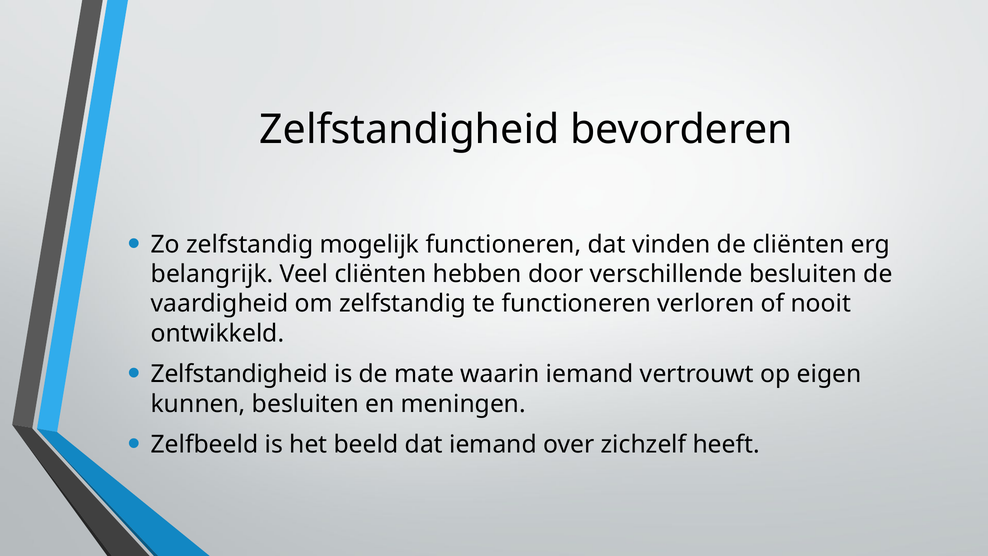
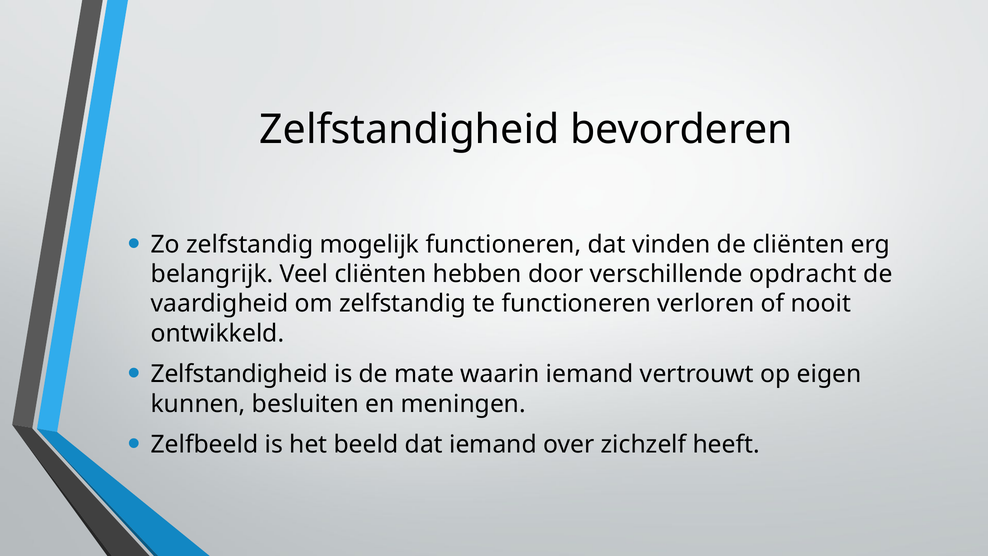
verschillende besluiten: besluiten -> opdracht
